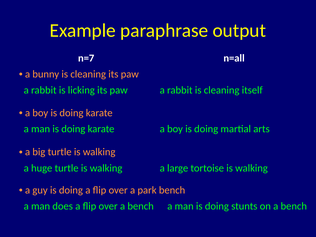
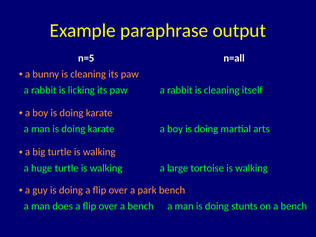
n=7: n=7 -> n=5
